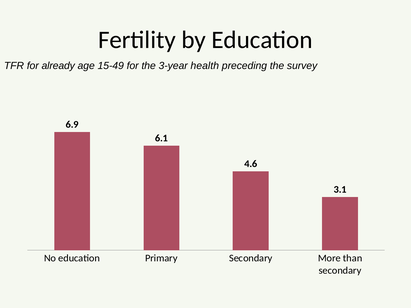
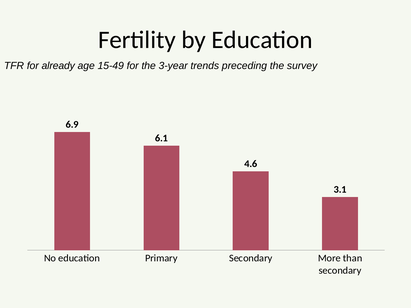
health: health -> trends
